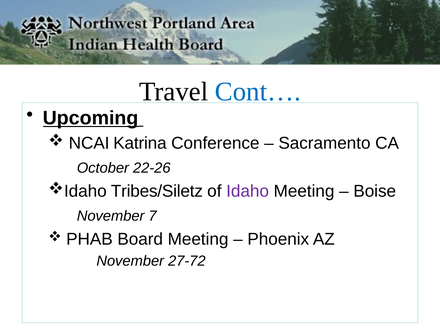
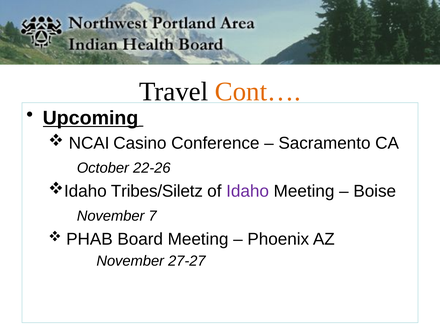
Cont… colour: blue -> orange
Katrina: Katrina -> Casino
27-72: 27-72 -> 27-27
